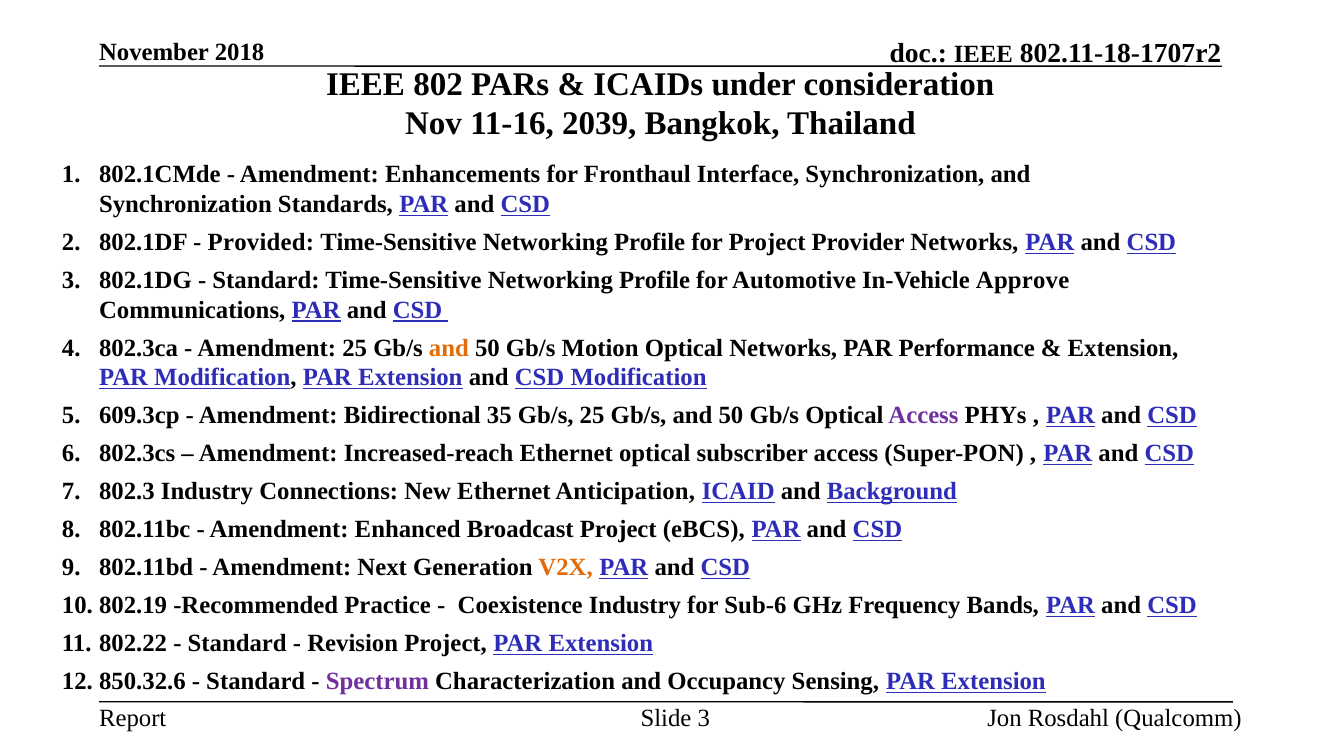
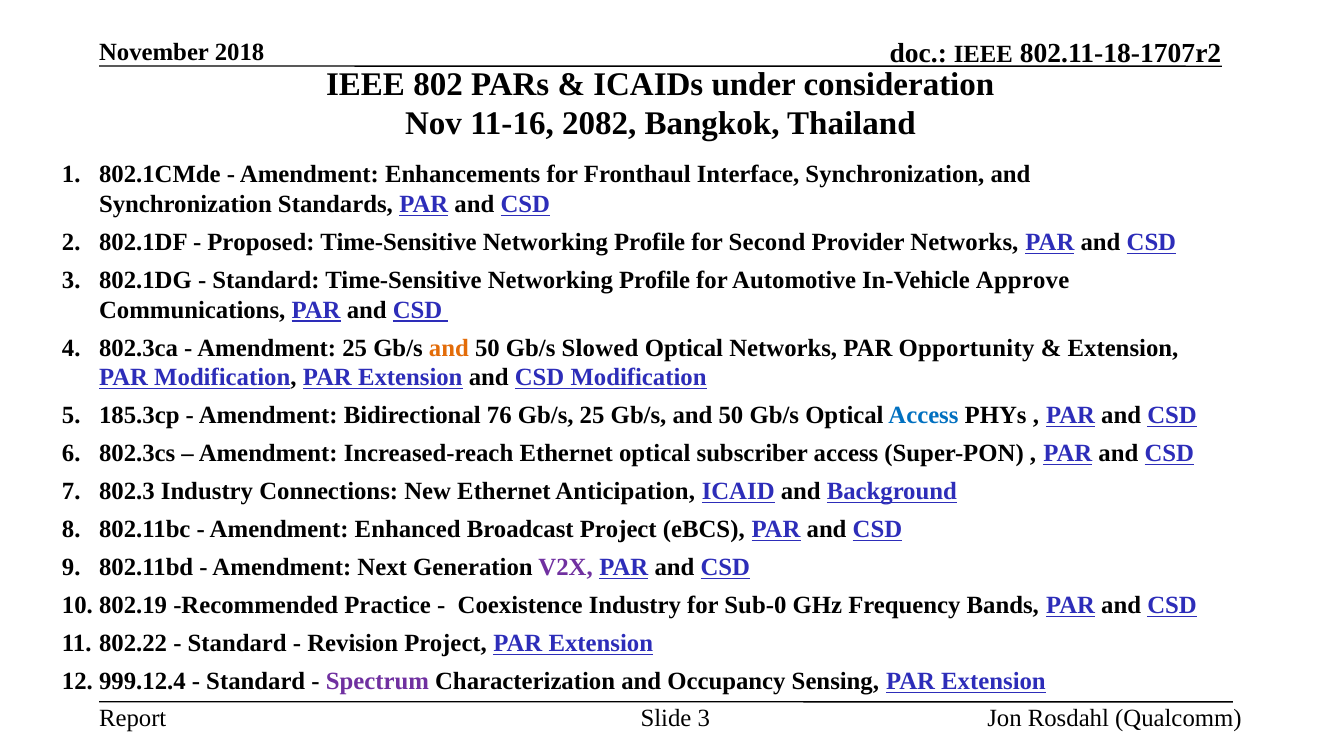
2039: 2039 -> 2082
Provided: Provided -> Proposed
for Project: Project -> Second
Motion: Motion -> Slowed
Performance: Performance -> Opportunity
609.3cp: 609.3cp -> 185.3cp
35: 35 -> 76
Access at (923, 416) colour: purple -> blue
V2X colour: orange -> purple
Sub-6: Sub-6 -> Sub-0
850.32.6: 850.32.6 -> 999.12.4
